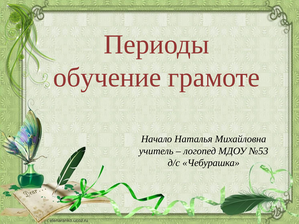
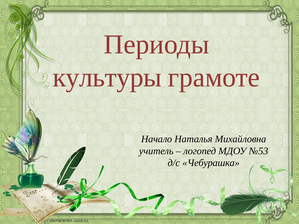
обучение: обучение -> культуры
